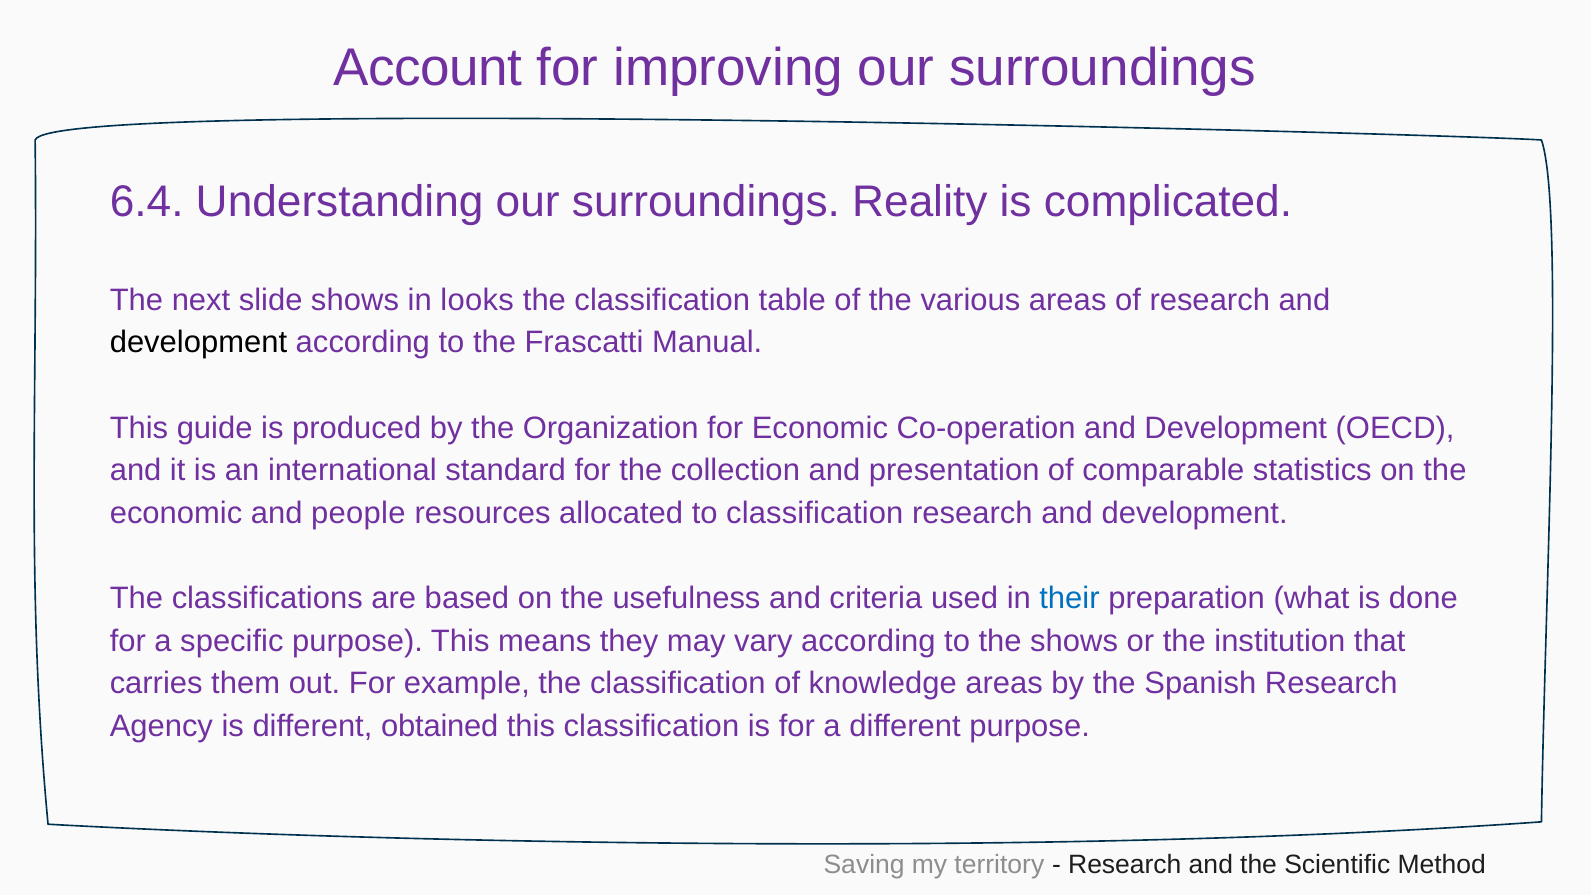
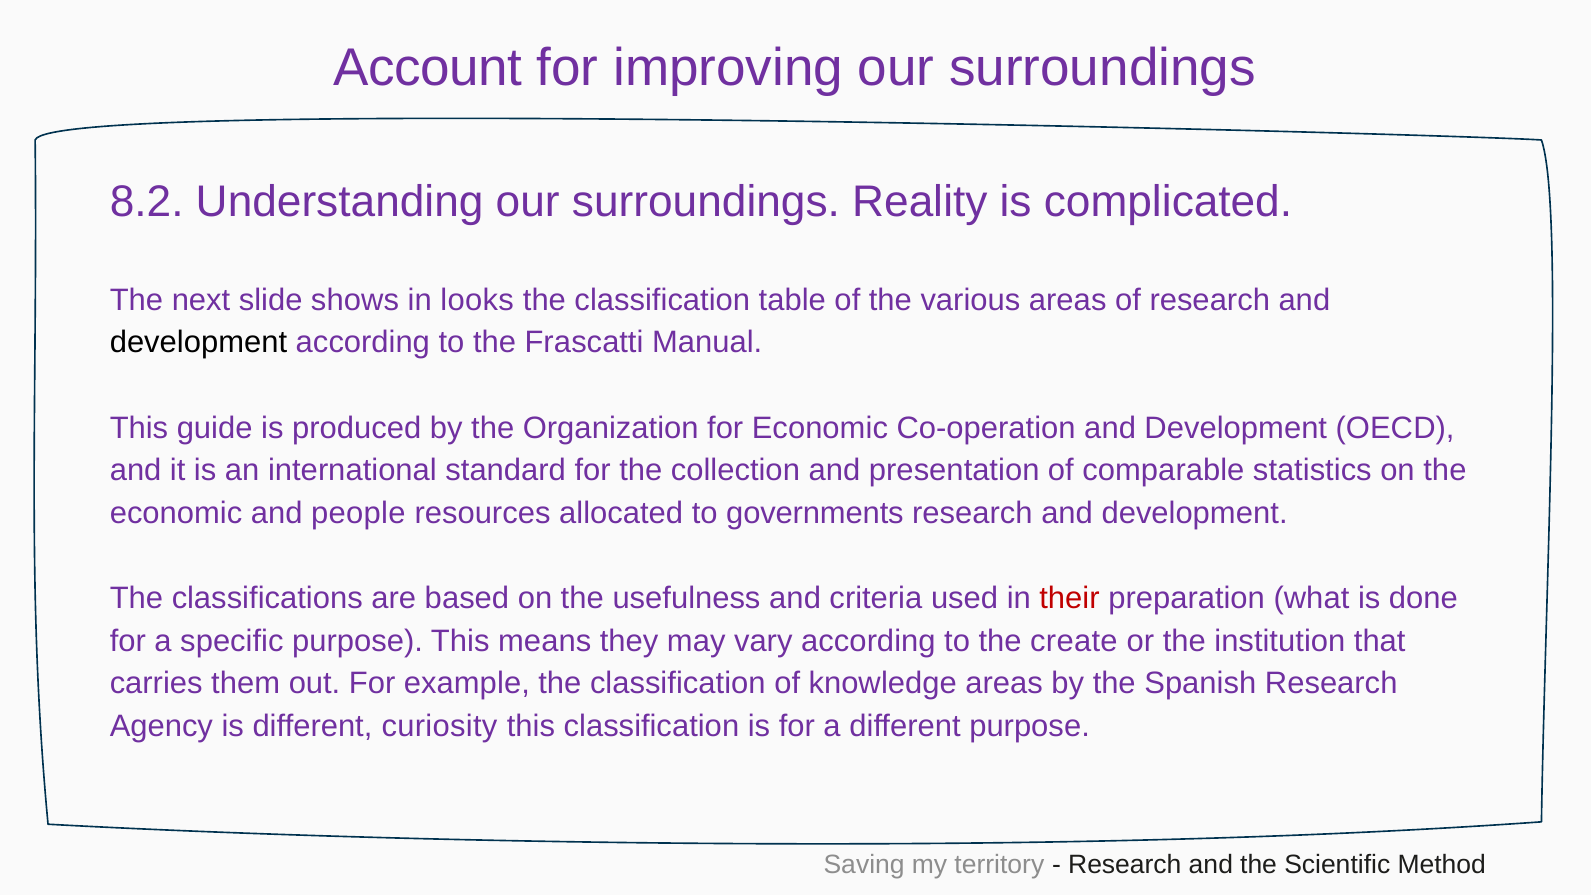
6.4: 6.4 -> 8.2
to classification: classification -> governments
their colour: blue -> red
the shows: shows -> create
obtained: obtained -> curiosity
